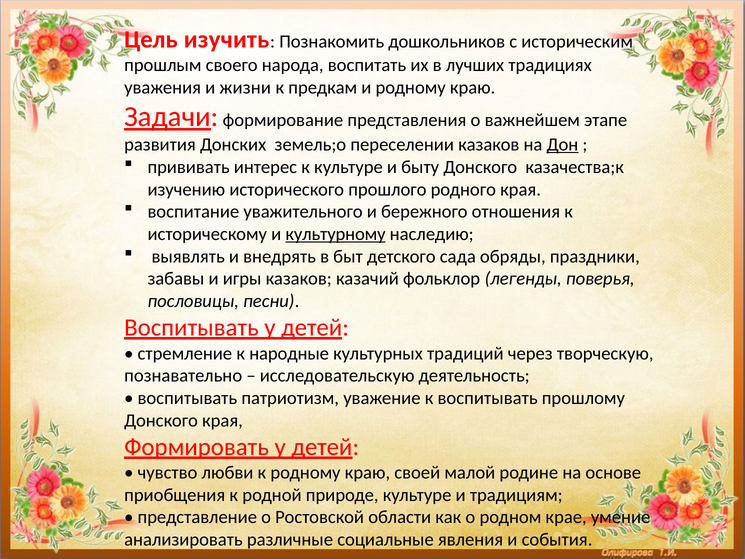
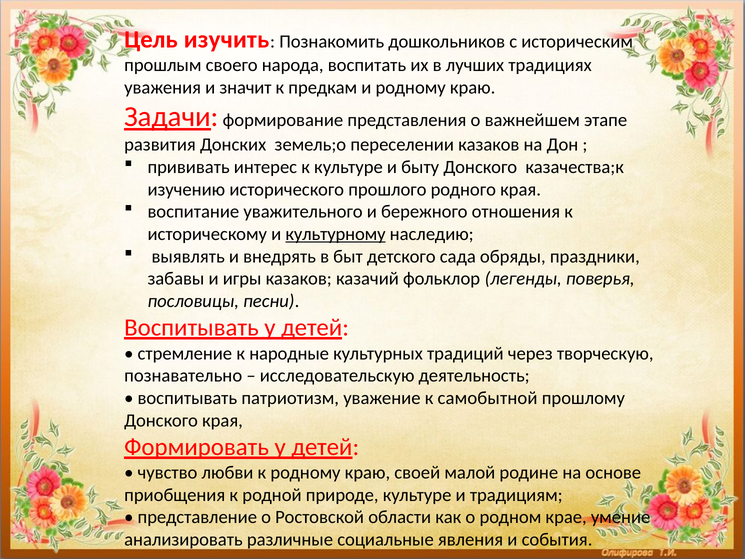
жизни: жизни -> значит
Дон underline: present -> none
к воспитывать: воспитывать -> самобытной
